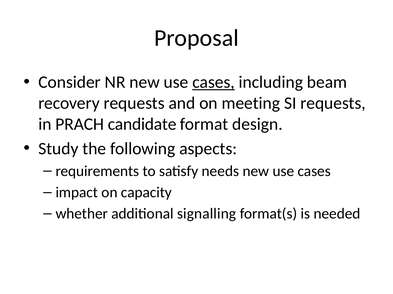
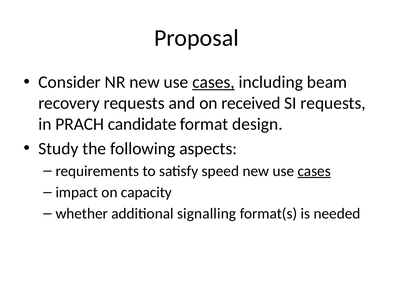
meeting: meeting -> received
needs: needs -> speed
cases at (314, 171) underline: none -> present
